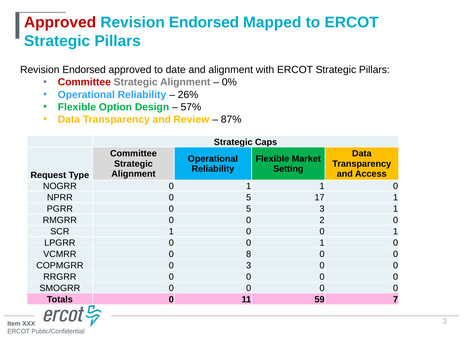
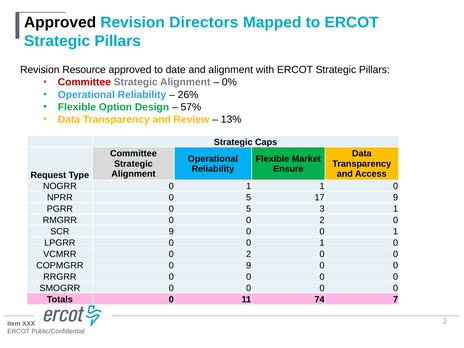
Approved at (60, 22) colour: red -> black
Endorsed at (204, 22): Endorsed -> Directors
Endorsed at (84, 70): Endorsed -> Resource
87%: 87% -> 13%
Setting: Setting -> Ensure
17 1: 1 -> 9
SCR 1: 1 -> 9
VCMRR 0 8: 8 -> 2
0 3: 3 -> 9
59: 59 -> 74
